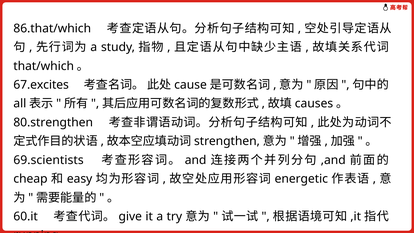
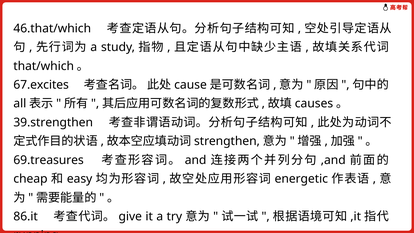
86.that/which: 86.that/which -> 46.that/which
80.strengthen: 80.strengthen -> 39.strengthen
69.scientists: 69.scientists -> 69.treasures
60.it: 60.it -> 86.it
